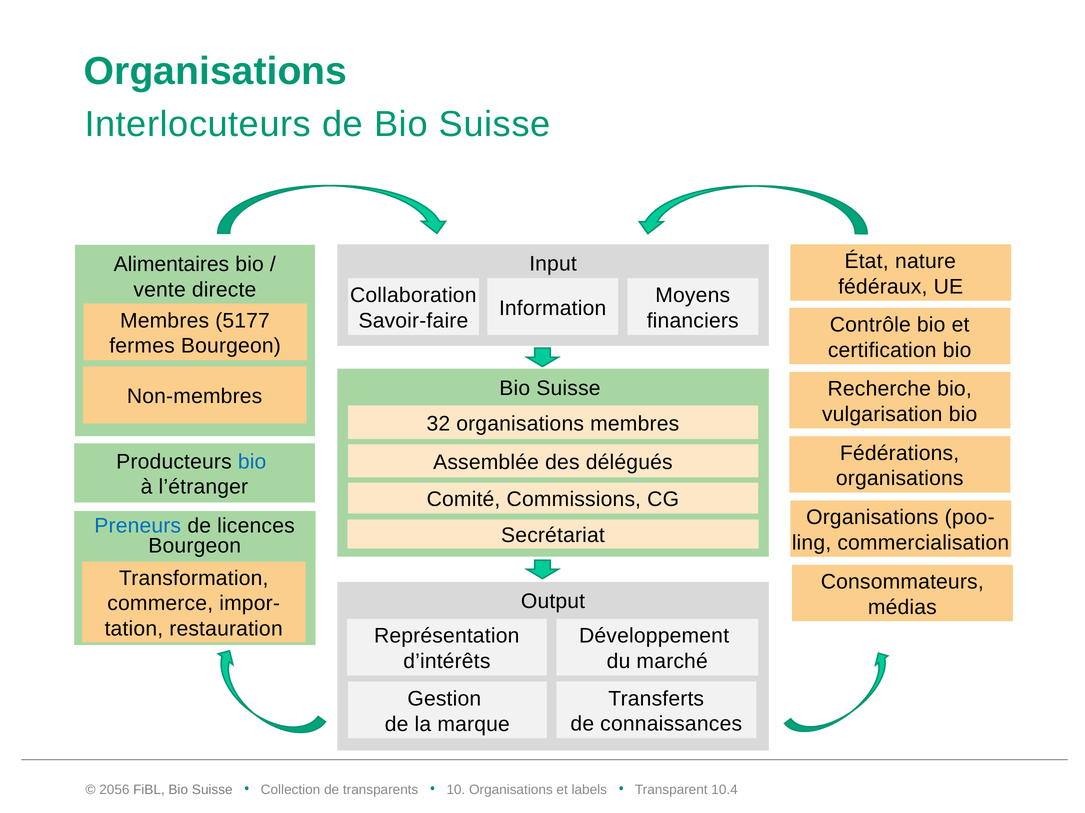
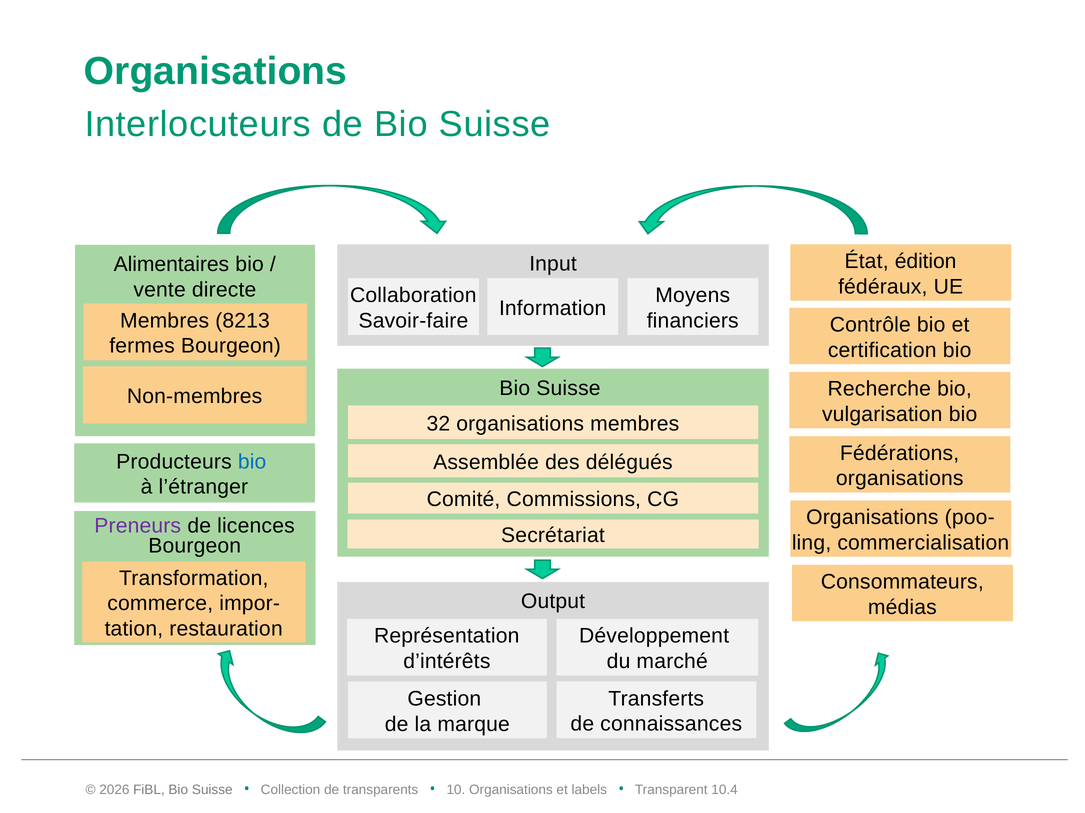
nature: nature -> édition
5177: 5177 -> 8213
Preneurs colour: blue -> purple
2056: 2056 -> 2026
